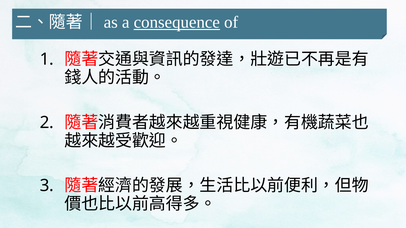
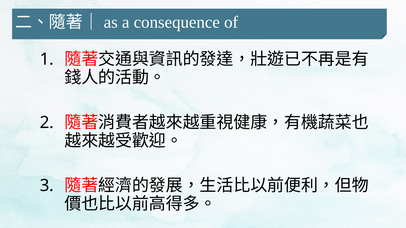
consequence underline: present -> none
